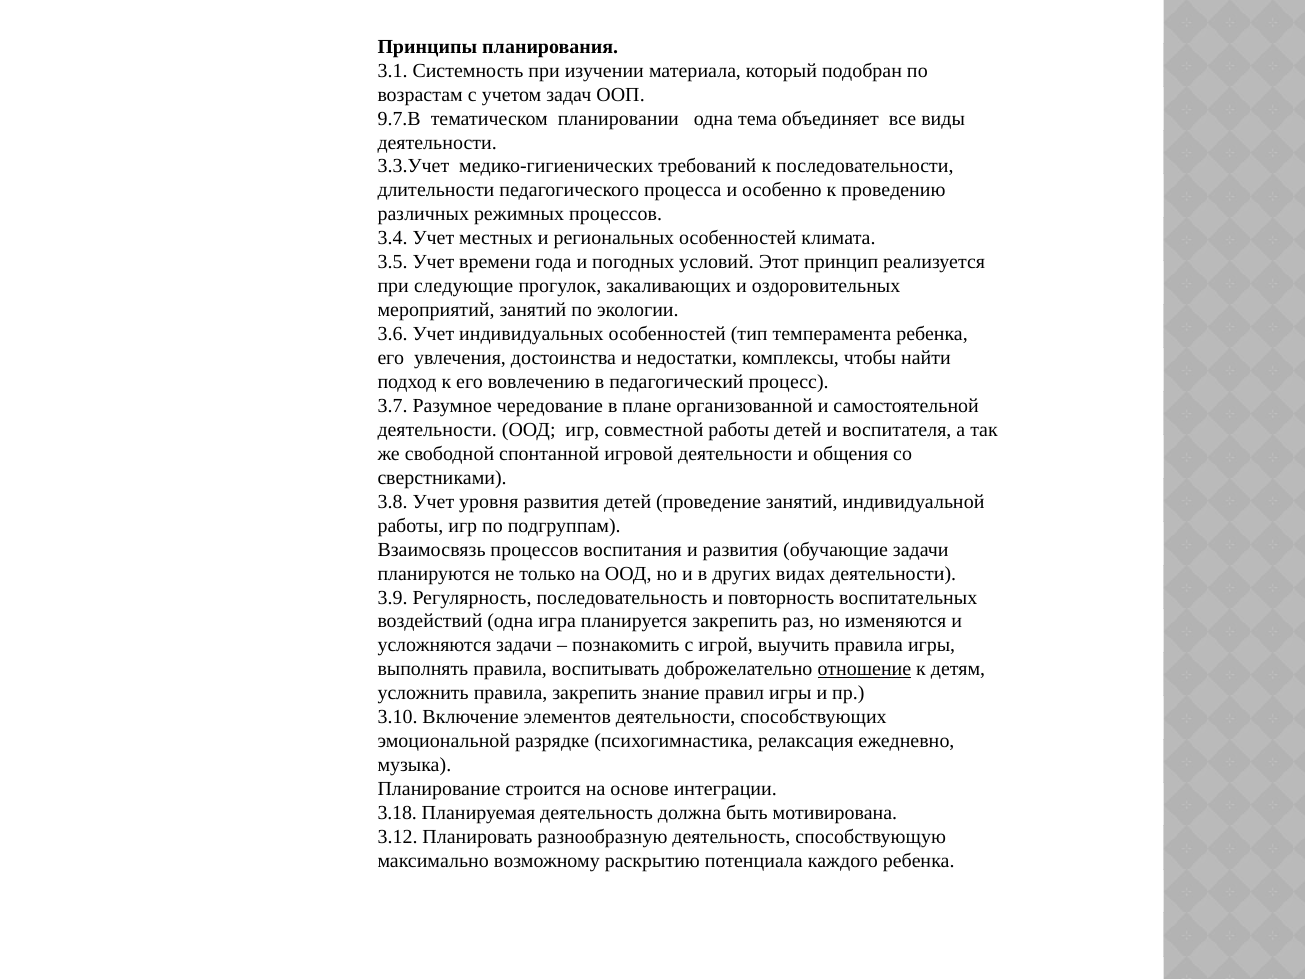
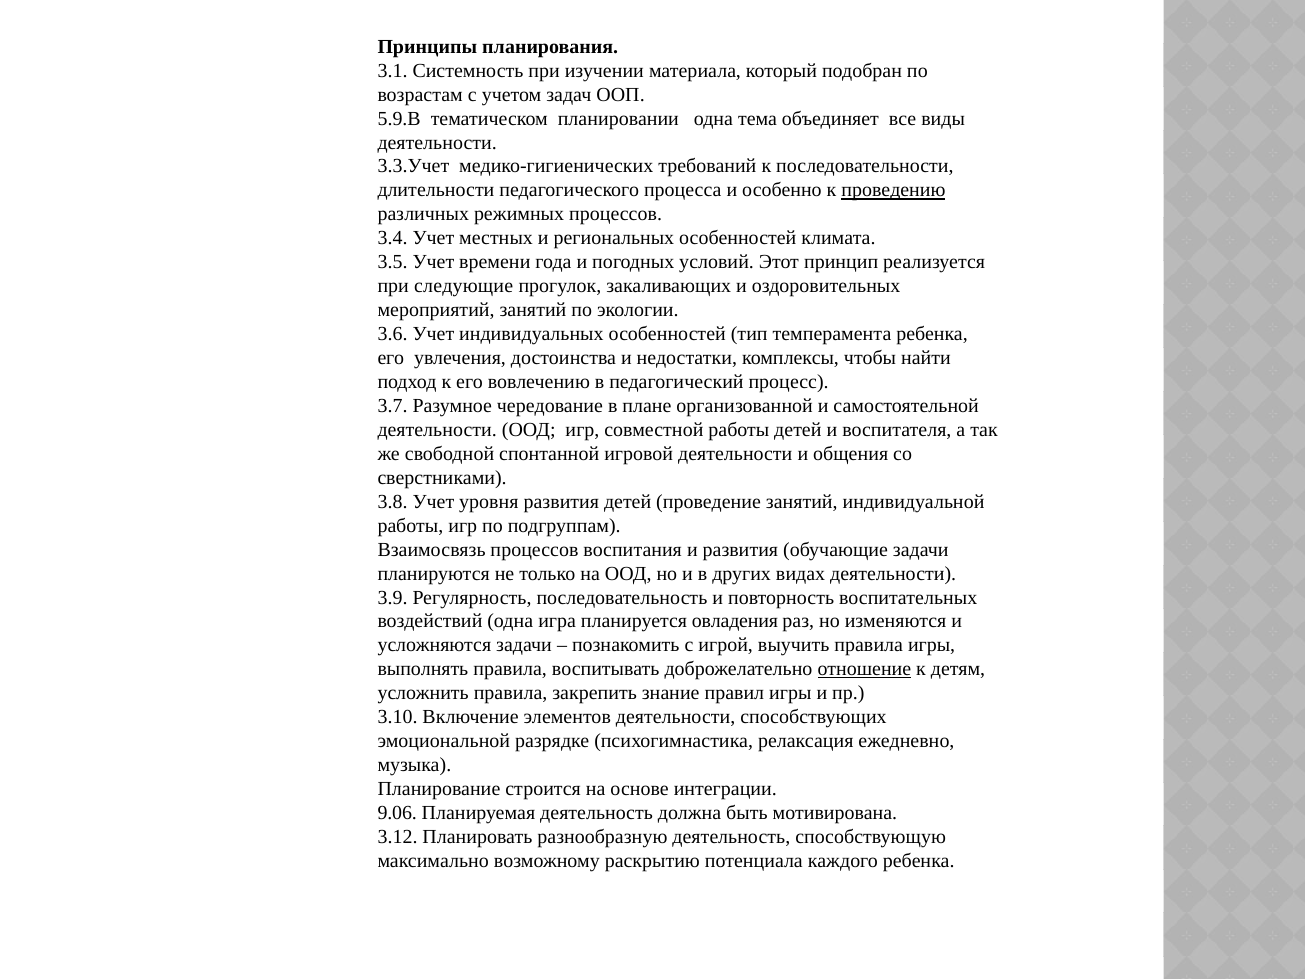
9.7.В: 9.7.В -> 5.9.В
проведению underline: none -> present
планируется закрепить: закрепить -> овладения
3.18: 3.18 -> 9.06
